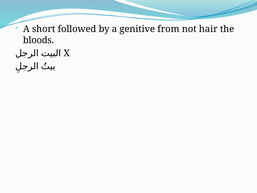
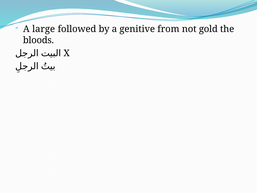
short: short -> large
hair: hair -> gold
